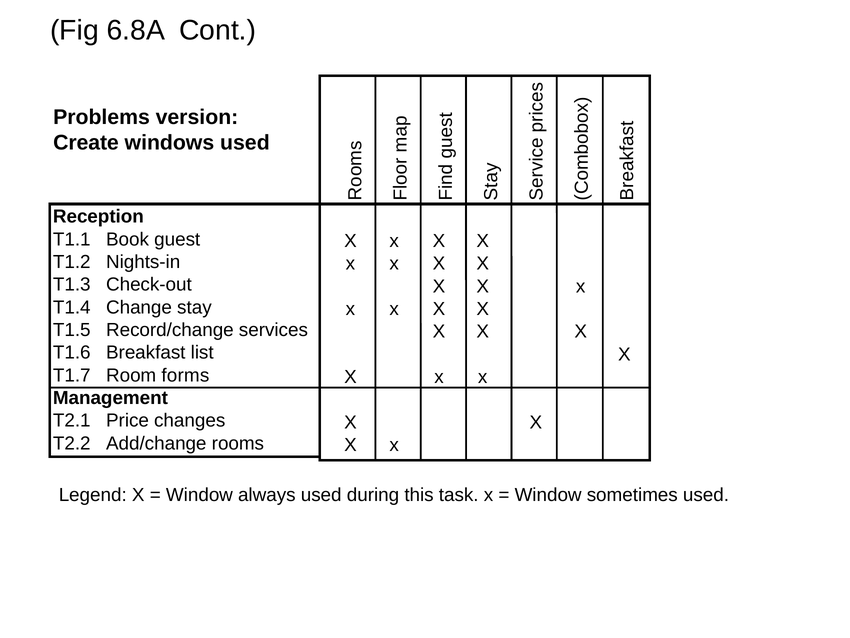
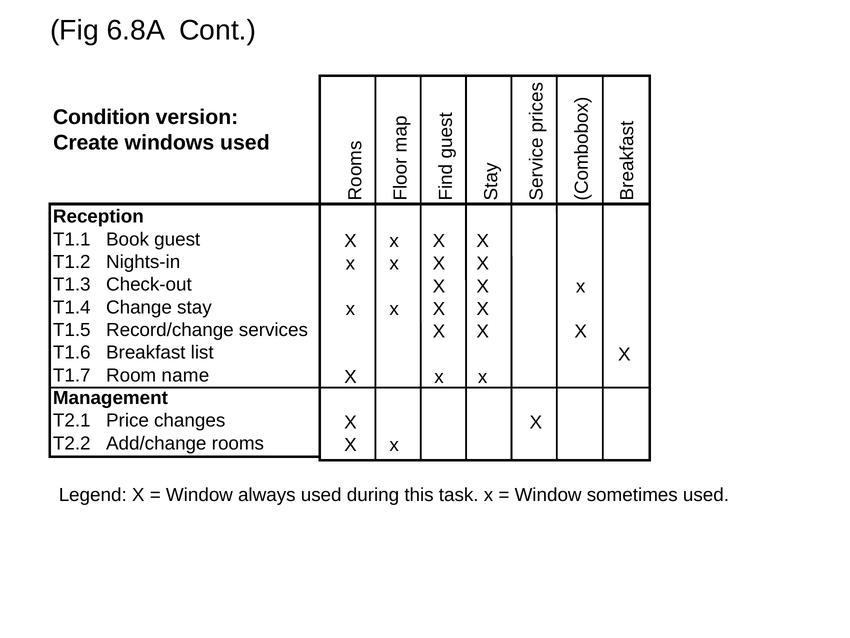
Problems: Problems -> Condition
forms: forms -> name
